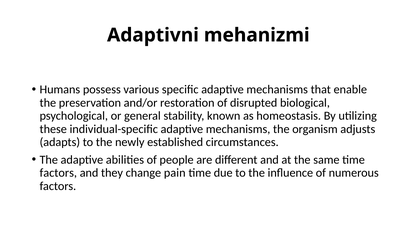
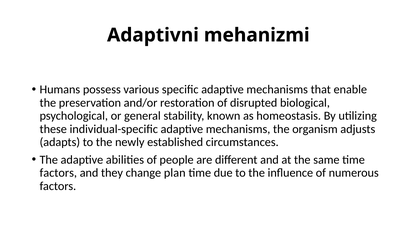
pain: pain -> plan
